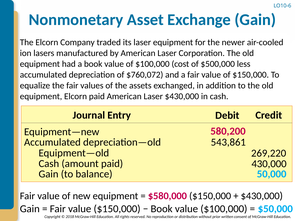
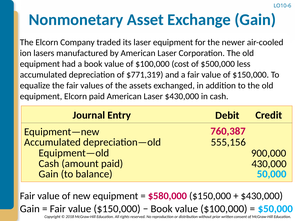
$760,072: $760,072 -> $771,319
580,200: 580,200 -> 760,387
543,861: 543,861 -> 555,156
269,220: 269,220 -> 900,000
